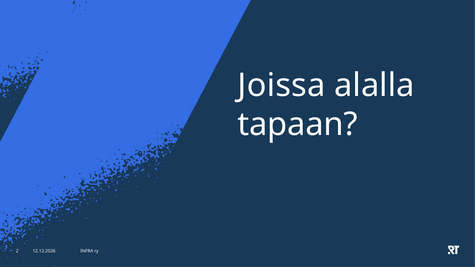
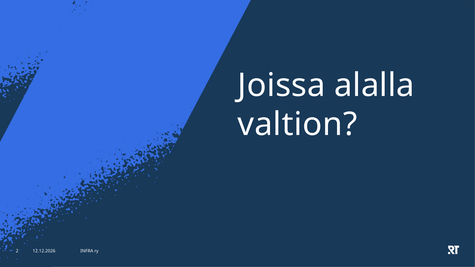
tapaan: tapaan -> valtion
